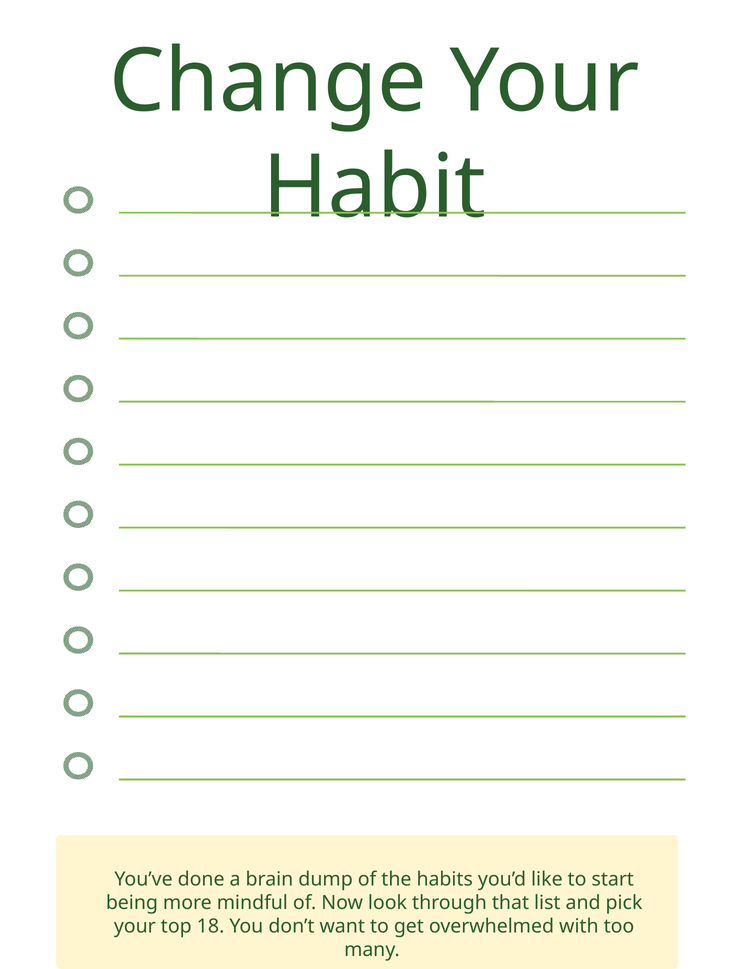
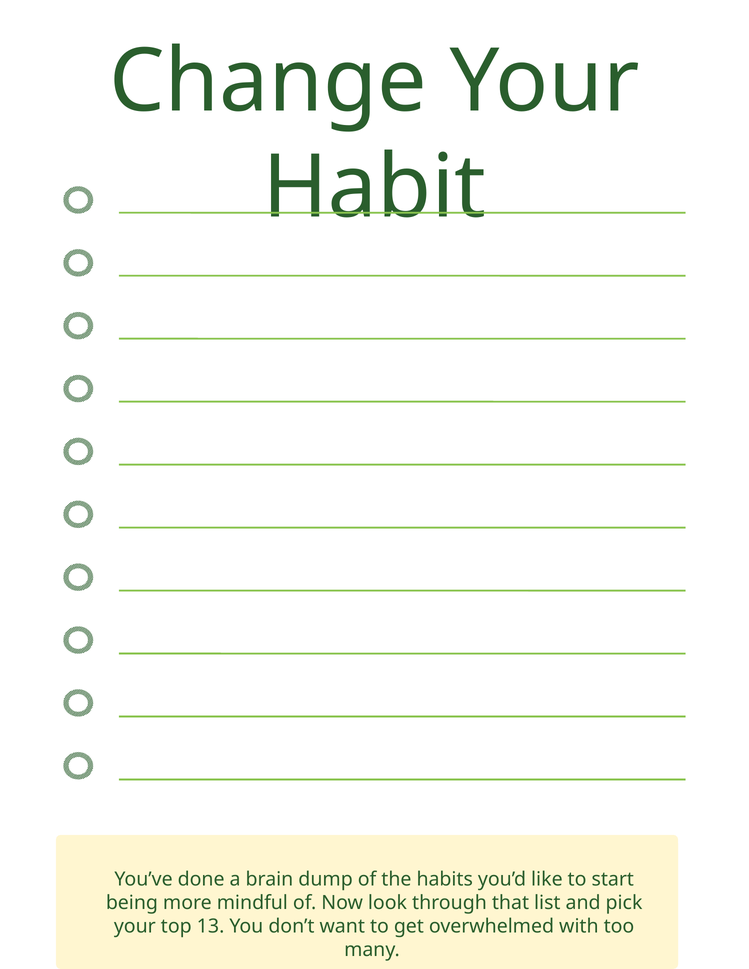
18: 18 -> 13
